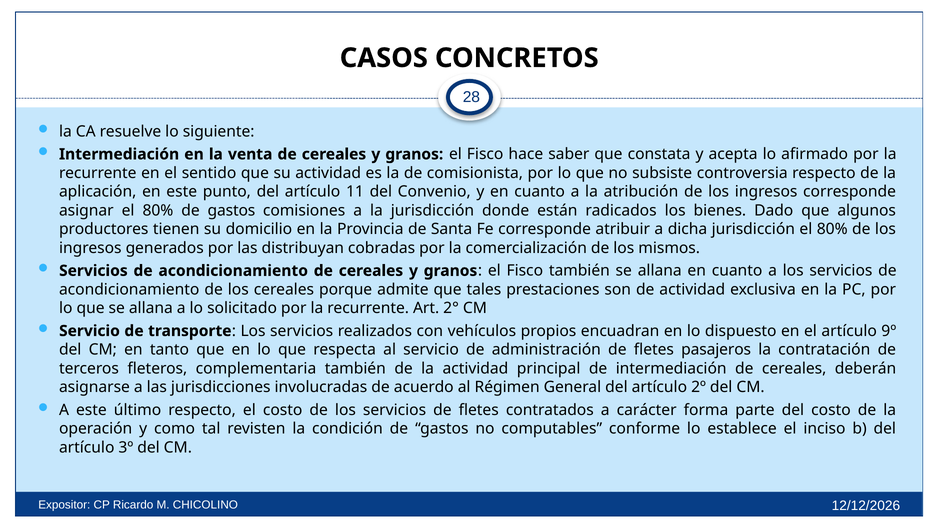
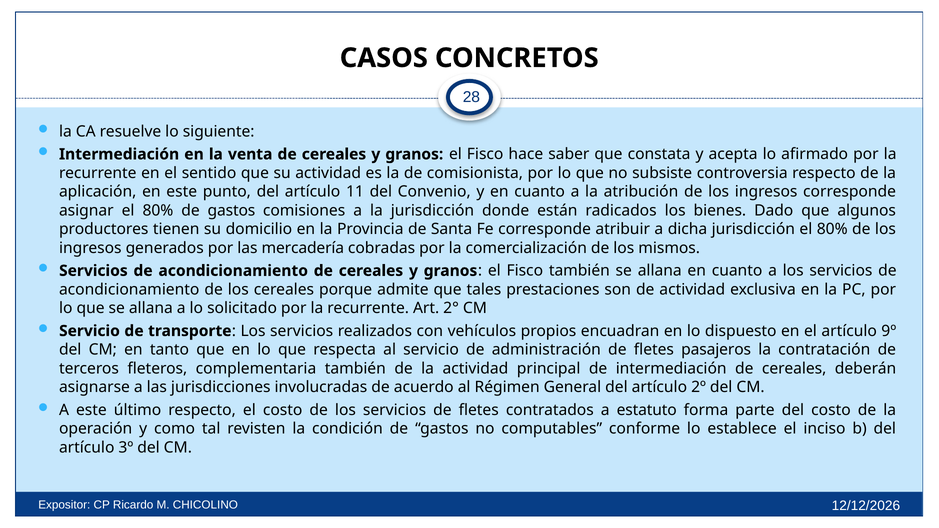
distribuyan: distribuyan -> mercadería
carácter: carácter -> estatuto
